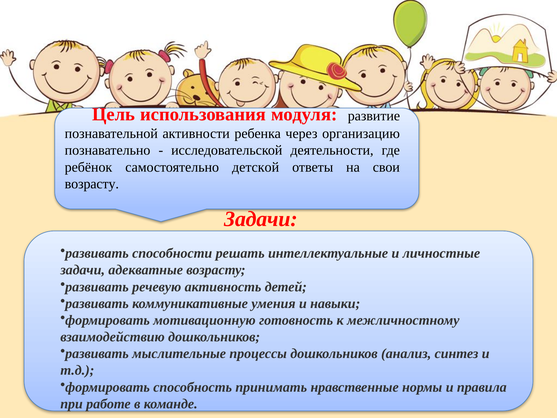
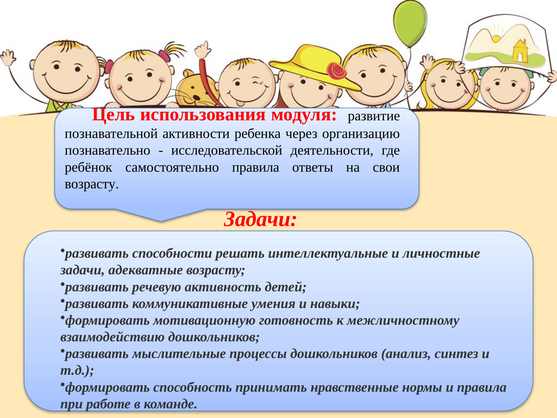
самостоятельно детской: детской -> правила
